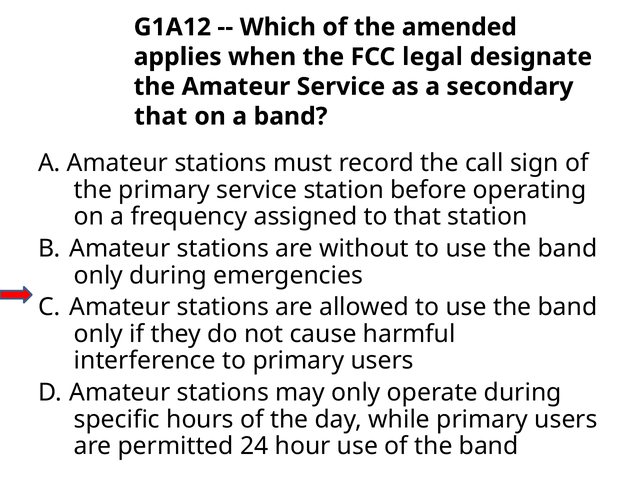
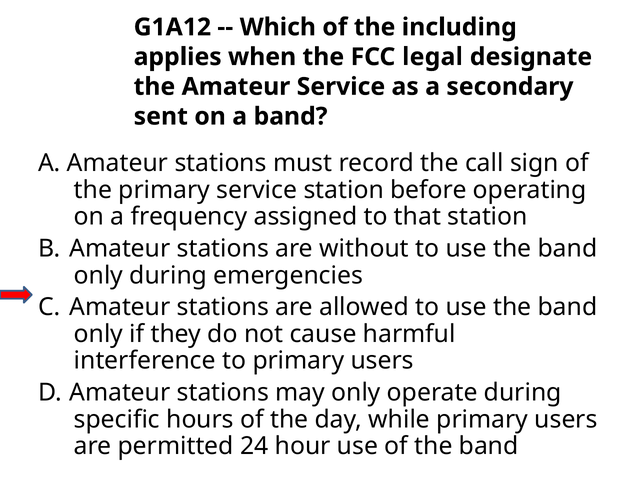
amended: amended -> including
that at (161, 116): that -> sent
